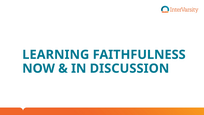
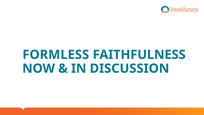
LEARNING: LEARNING -> FORMLESS
